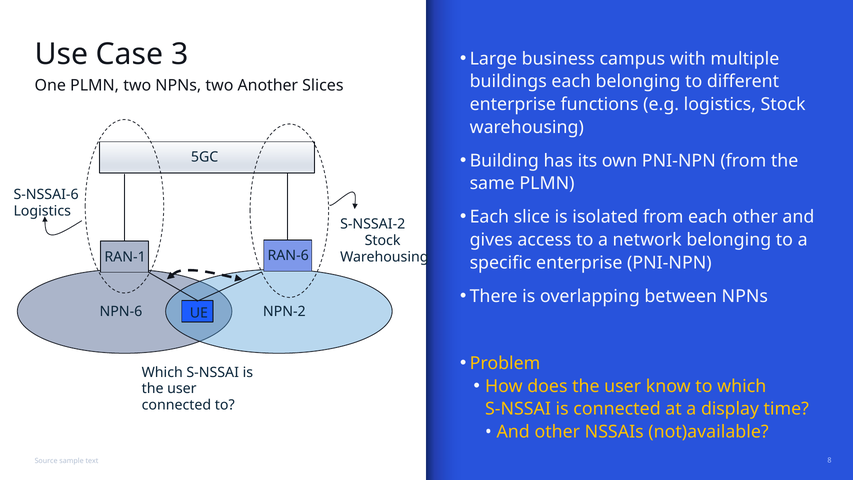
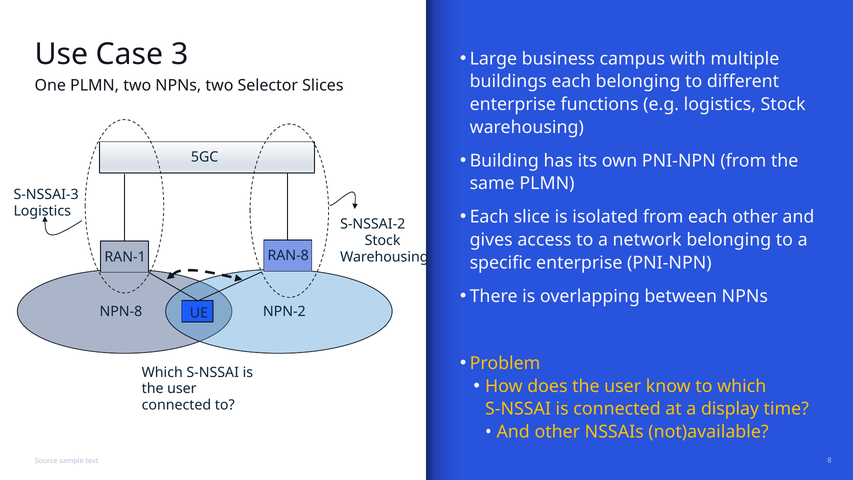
Another: Another -> Selector
S-NSSAI-6: S-NSSAI-6 -> S-NSSAI-3
RAN-6: RAN-6 -> RAN-8
NPN-6: NPN-6 -> NPN-8
